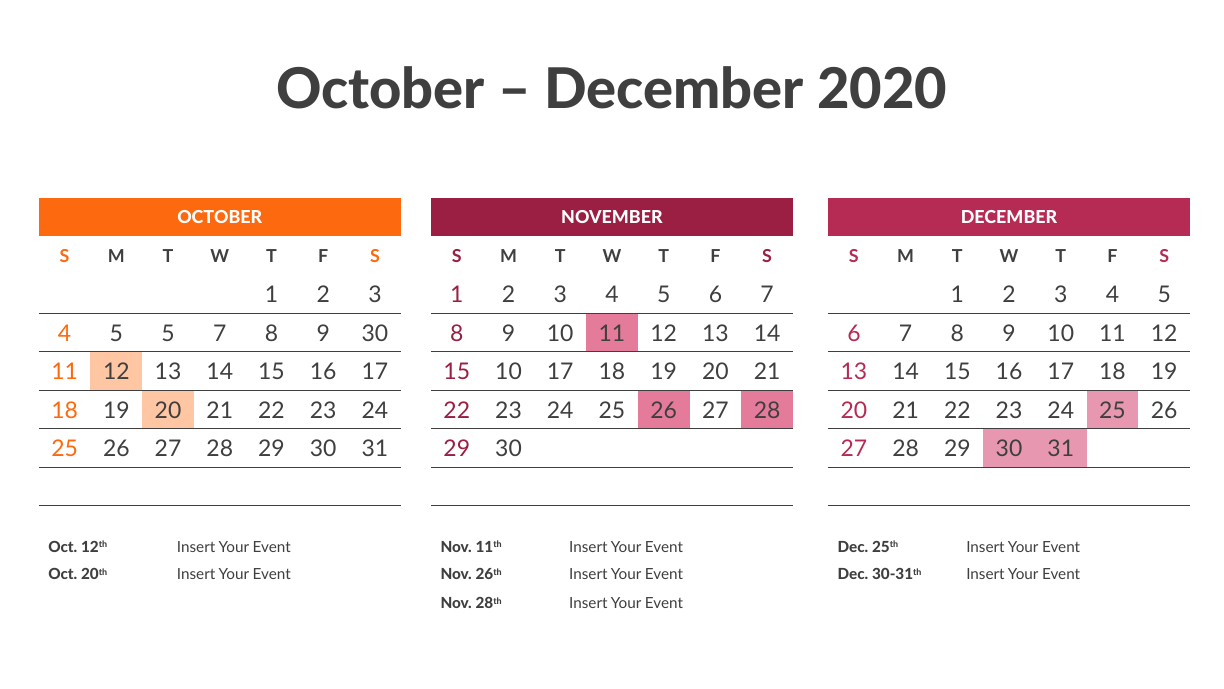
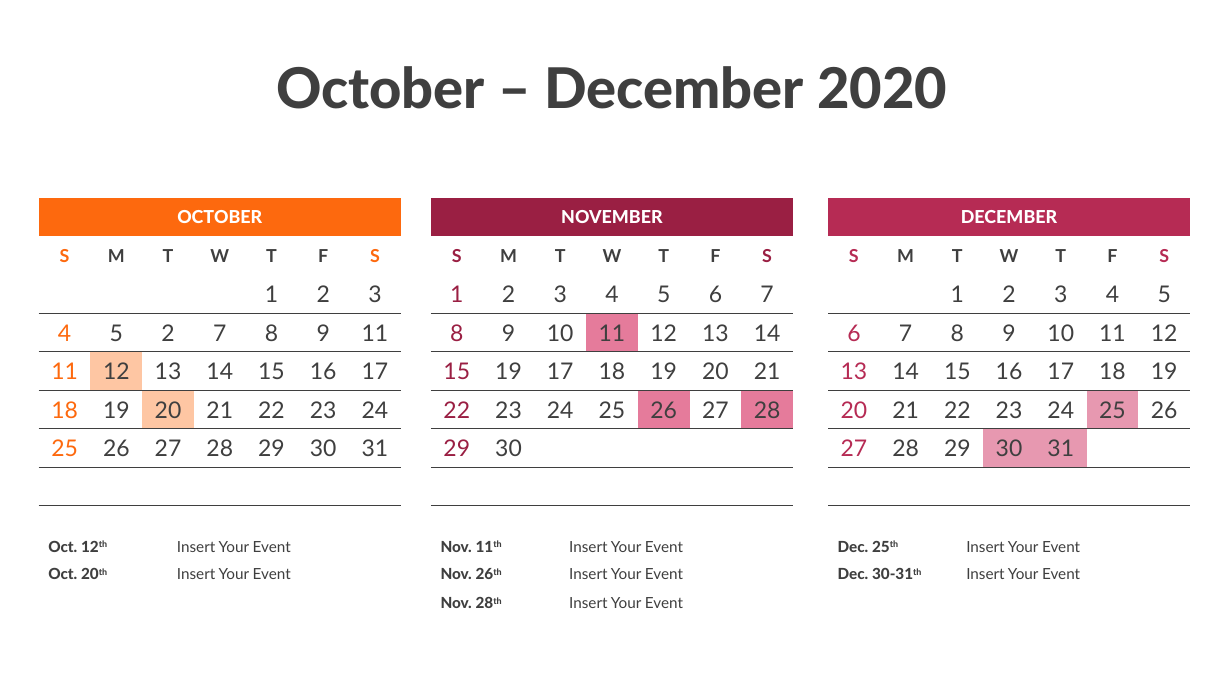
5 5: 5 -> 2
9 30: 30 -> 11
15 10: 10 -> 19
